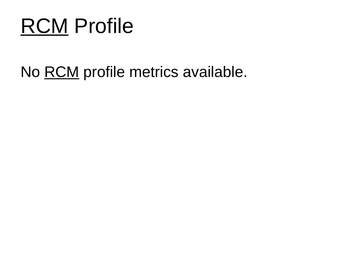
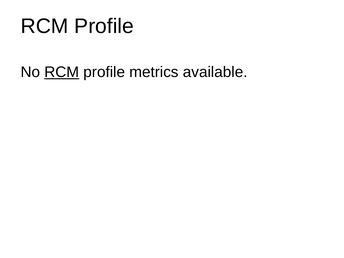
RCM at (45, 26) underline: present -> none
